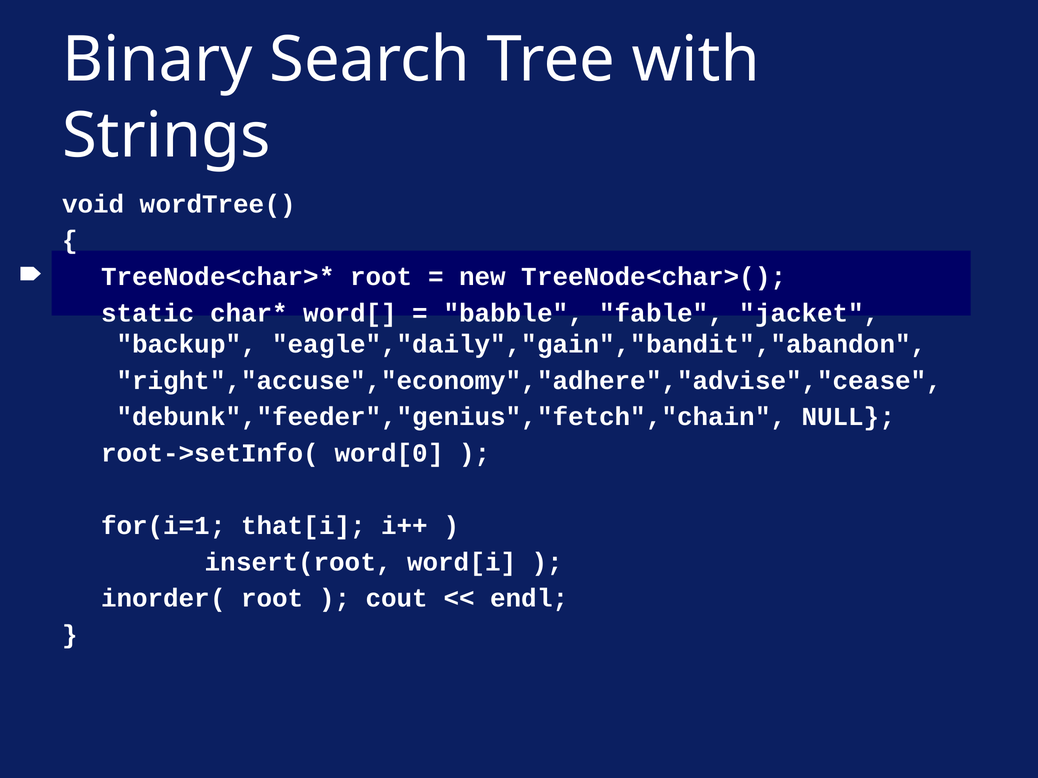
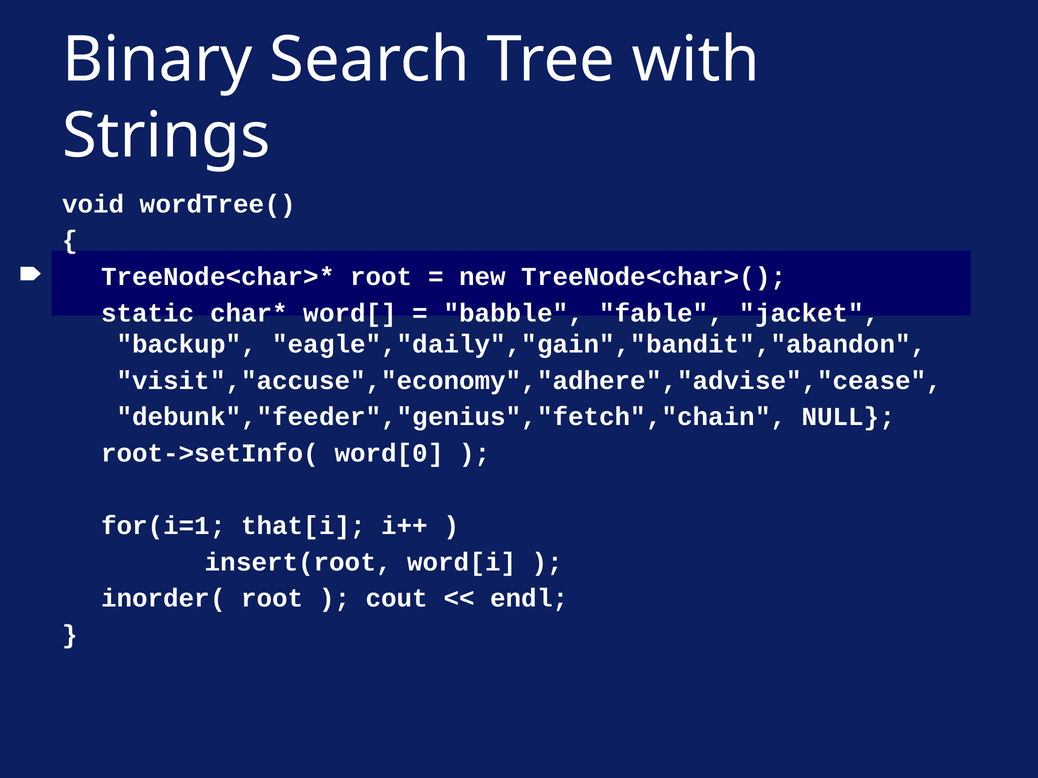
right","accuse","economy","adhere","advise","cease: right","accuse","economy","adhere","advise","cease -> visit","accuse","economy","adhere","advise","cease
